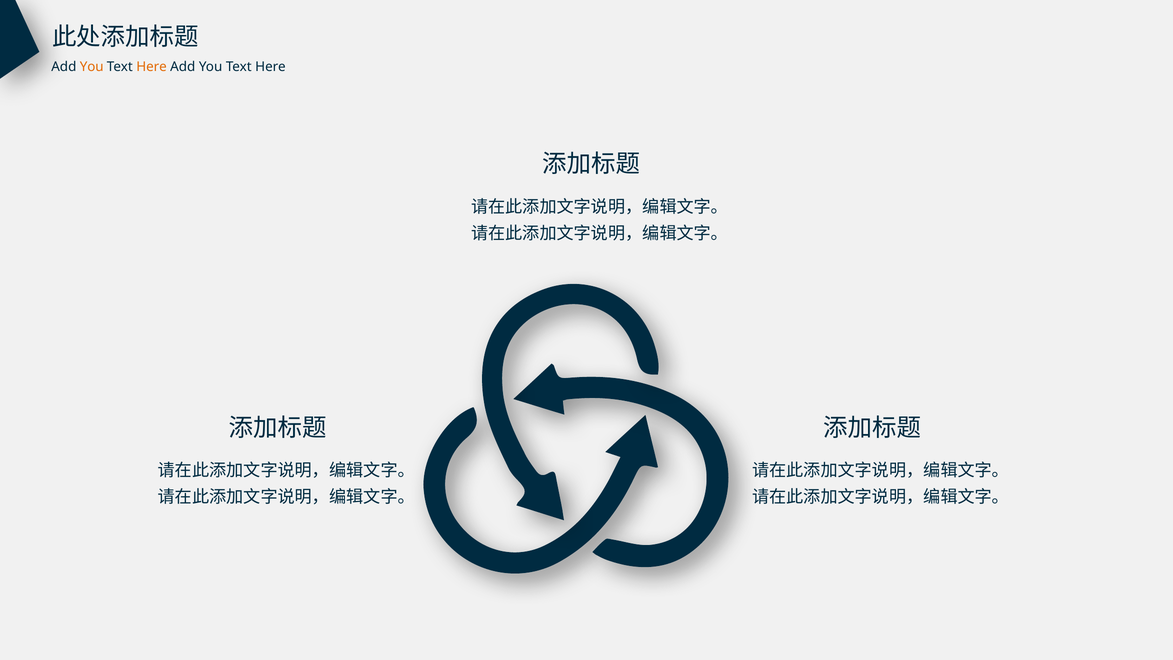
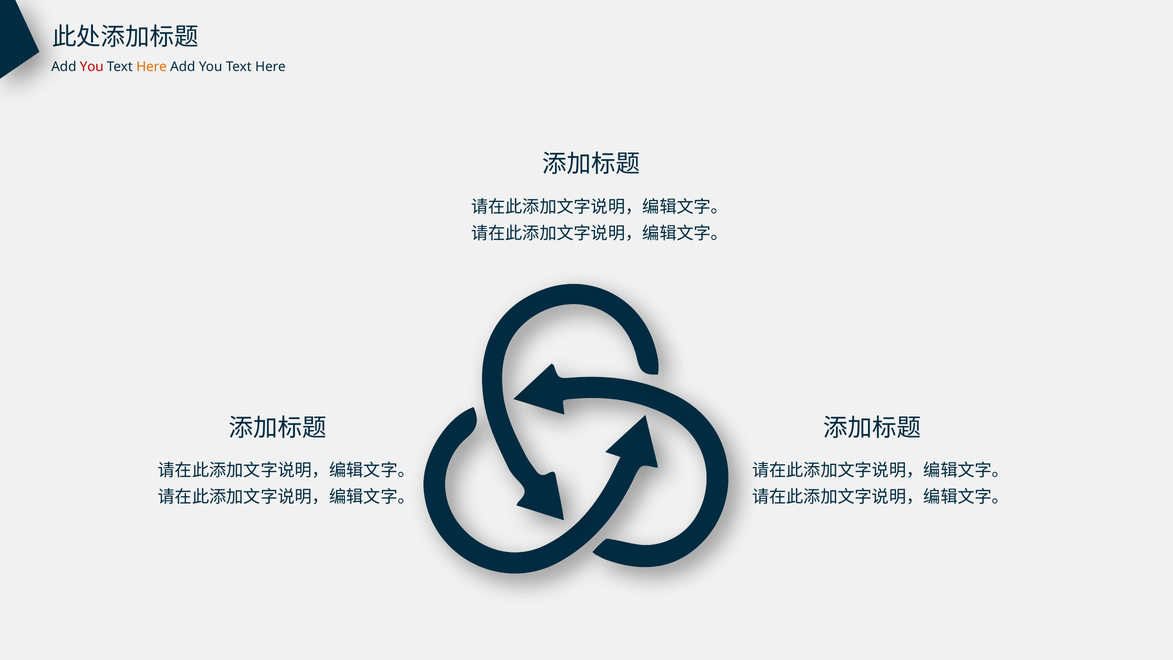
You at (92, 67) colour: orange -> red
